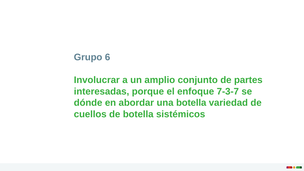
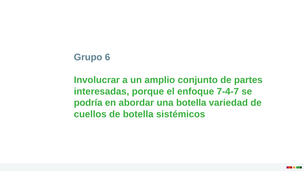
7-3-7: 7-3-7 -> 7-4-7
dónde: dónde -> podría
